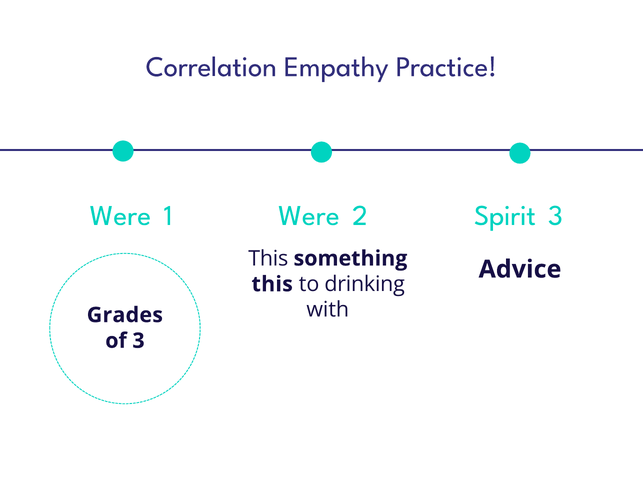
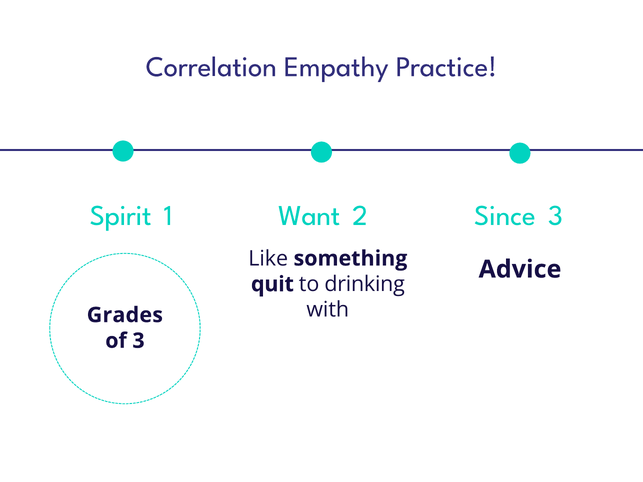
Were at (120, 216): Were -> Spirit
1 Were: Were -> Want
Spirit: Spirit -> Since
This at (268, 259): This -> Like
this at (272, 284): this -> quit
